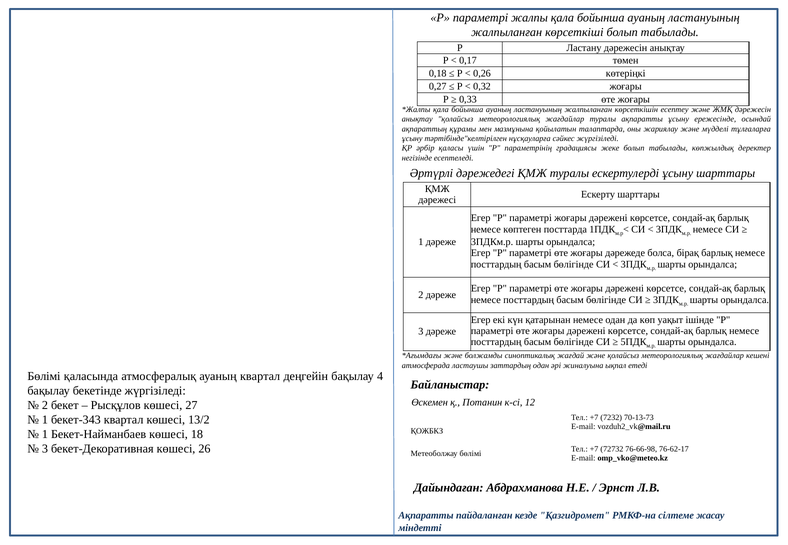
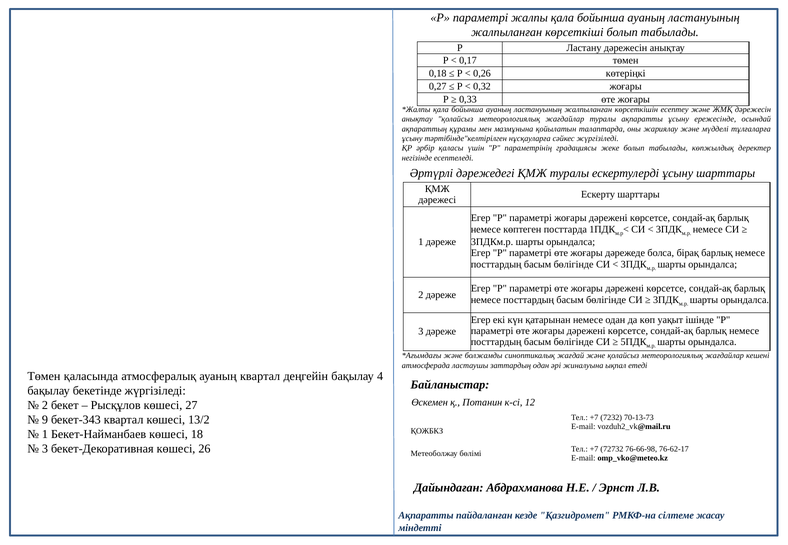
Бөлімі at (44, 377): Бөлімі -> Төмен
1 at (45, 420): 1 -> 9
